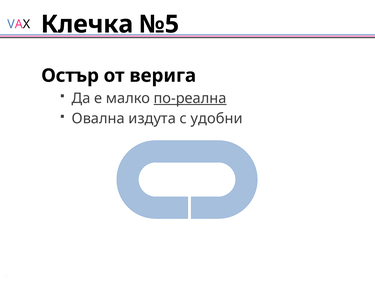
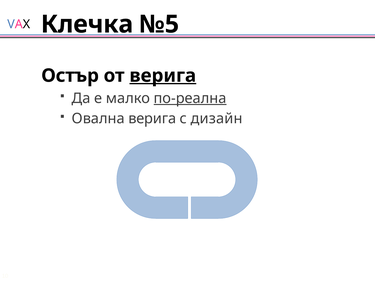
верига at (163, 76) underline: none -> present
Овална издута: издута -> верига
удобни: удобни -> дизайн
